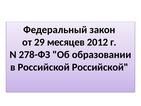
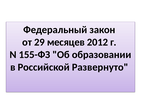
278-ФЗ: 278-ФЗ -> 155-ФЗ
Российской Российской: Российской -> Развернуто
